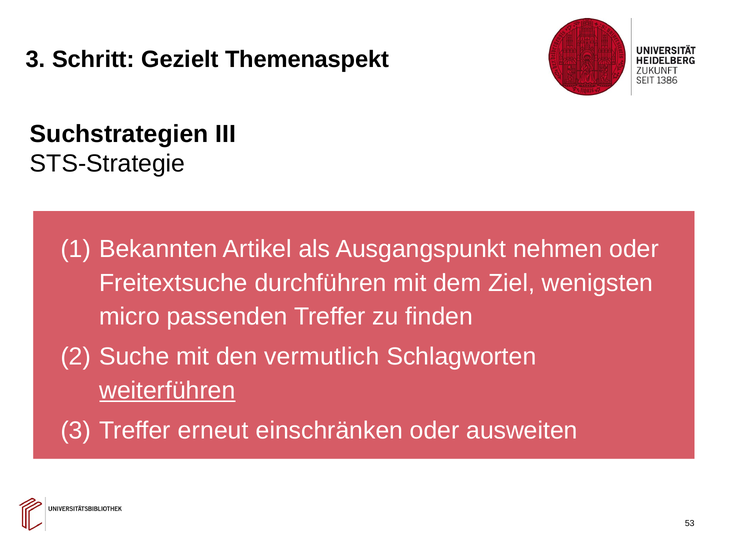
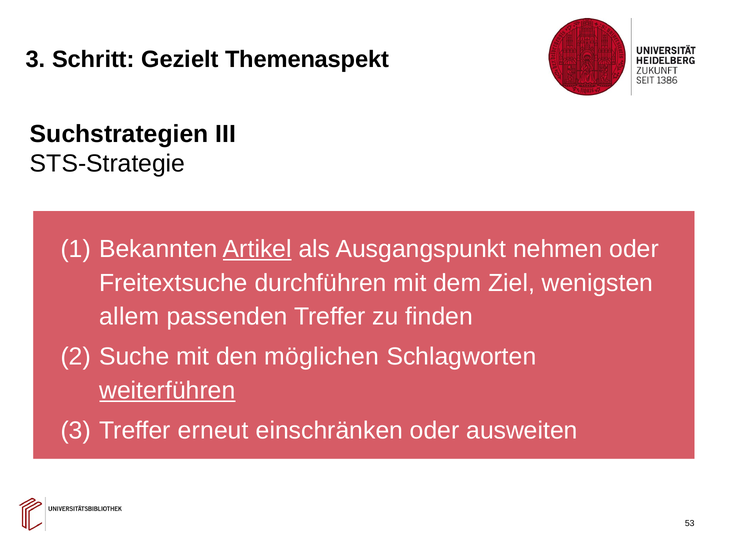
Artikel underline: none -> present
micro: micro -> allem
vermutlich: vermutlich -> möglichen
